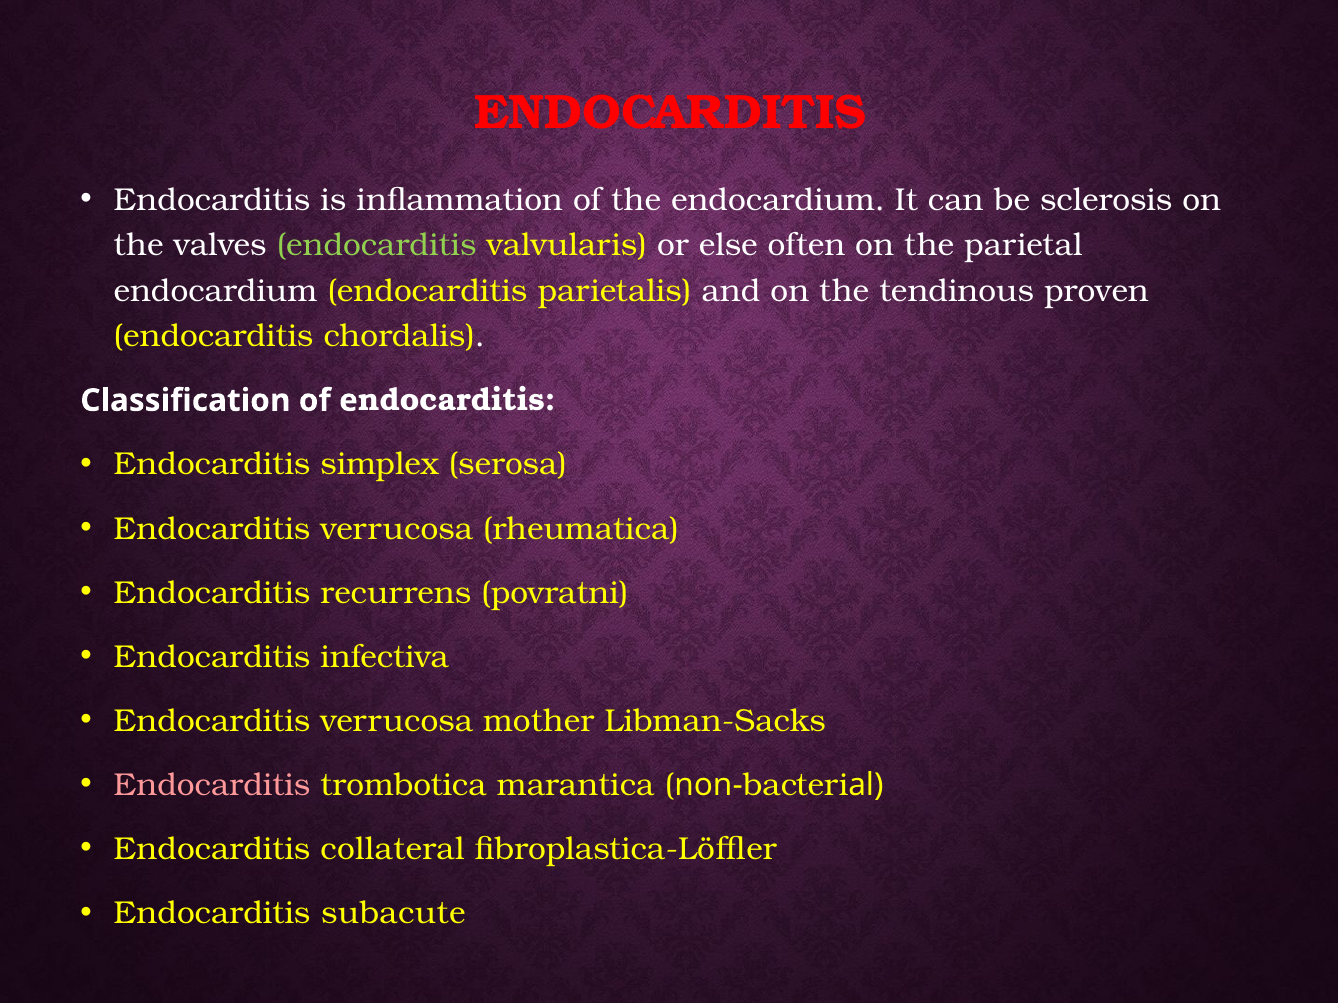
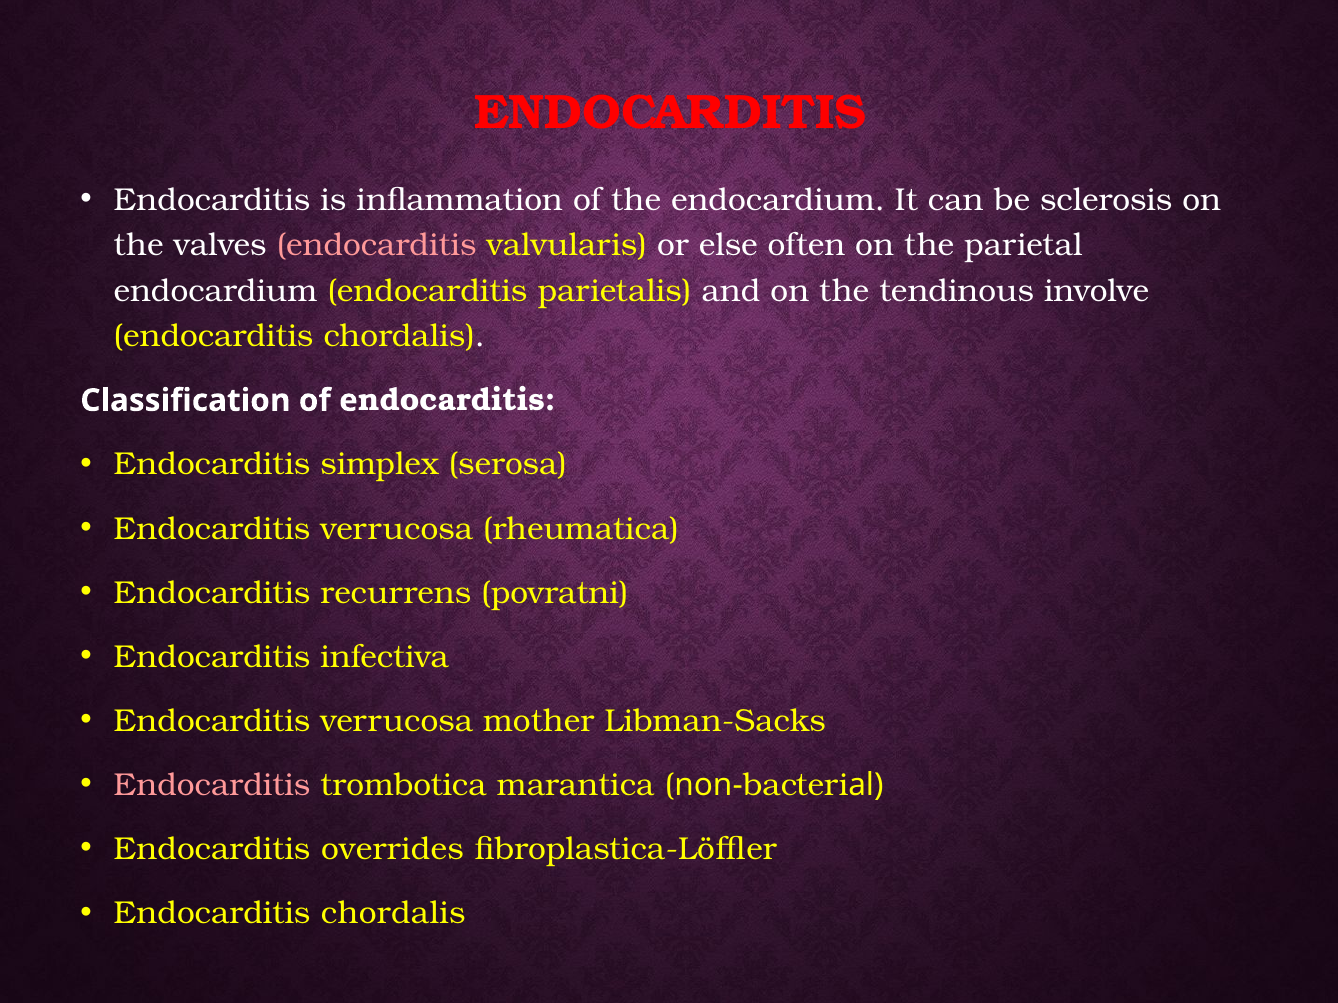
endocarditis at (377, 246) colour: light green -> pink
proven: proven -> involve
collateral: collateral -> overrides
subacute at (393, 914): subacute -> chordalis
